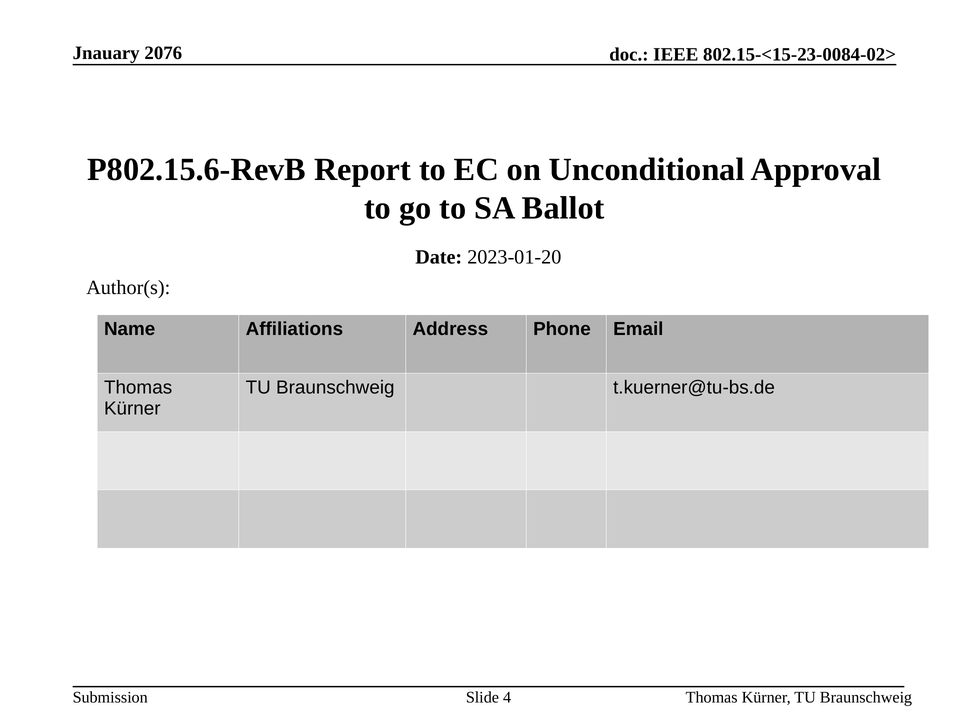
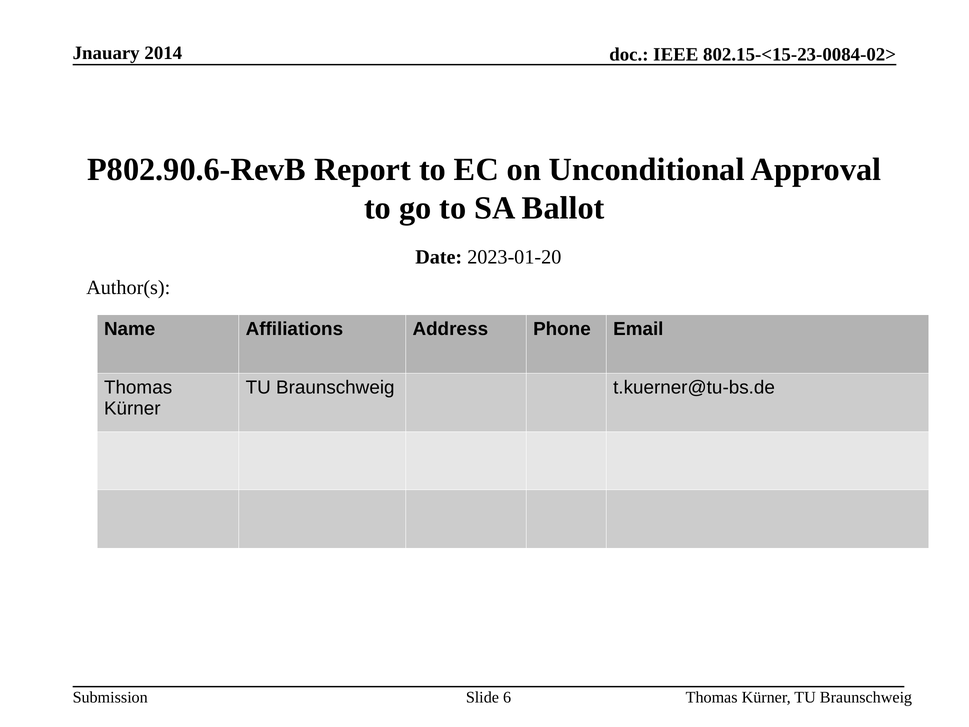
2076: 2076 -> 2014
P802.15.6-RevB: P802.15.6-RevB -> P802.90.6-RevB
4: 4 -> 6
